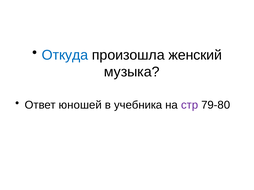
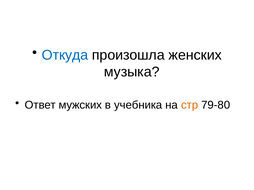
женский: женский -> женских
юношей: юношей -> мужских
стр colour: purple -> orange
